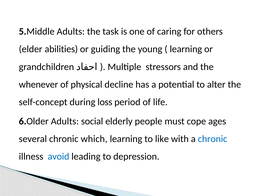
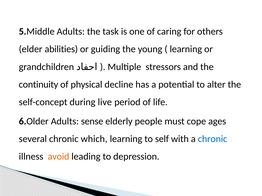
whenever: whenever -> continuity
loss: loss -> live
social: social -> sense
like: like -> self
avoid colour: blue -> orange
